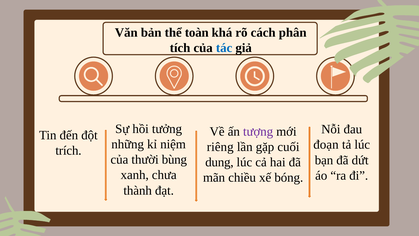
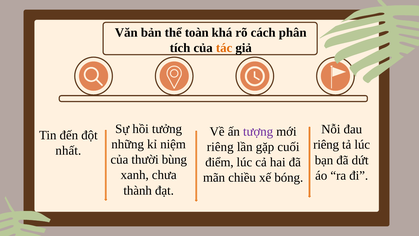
tác colour: blue -> orange
đoạn at (326, 145): đoạn -> riêng
trích: trích -> nhất
dung: dung -> điểm
